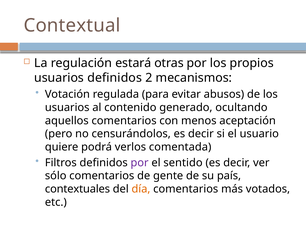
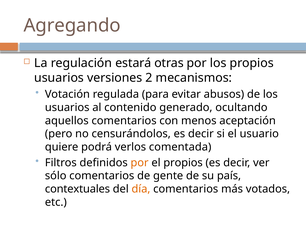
Contextual: Contextual -> Agregando
usuarios definidos: definidos -> versiones
por at (140, 163) colour: purple -> orange
el sentido: sentido -> propios
